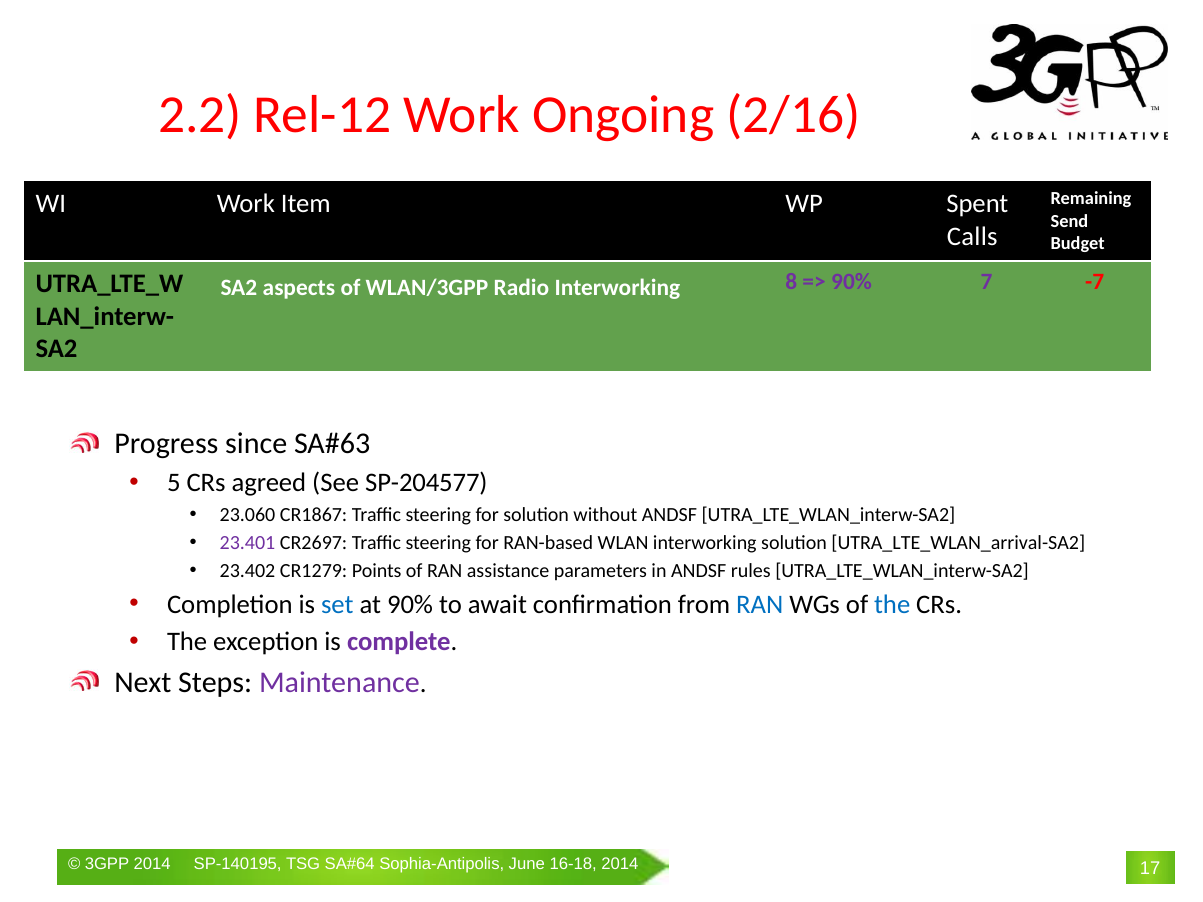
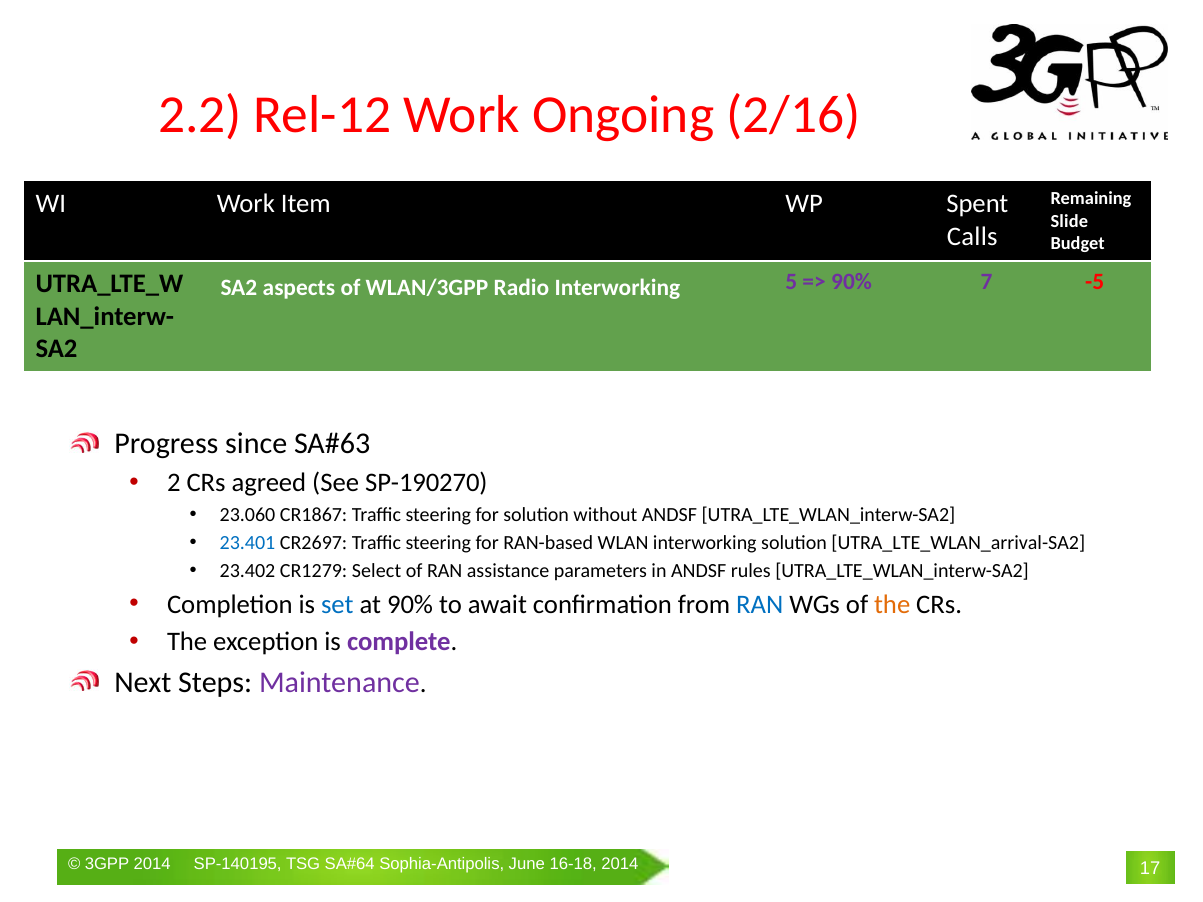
Send: Send -> Slide
8: 8 -> 5
-7: -7 -> -5
5: 5 -> 2
SP-204577: SP-204577 -> SP-190270
23.401 colour: purple -> blue
Points: Points -> Select
the at (892, 605) colour: blue -> orange
